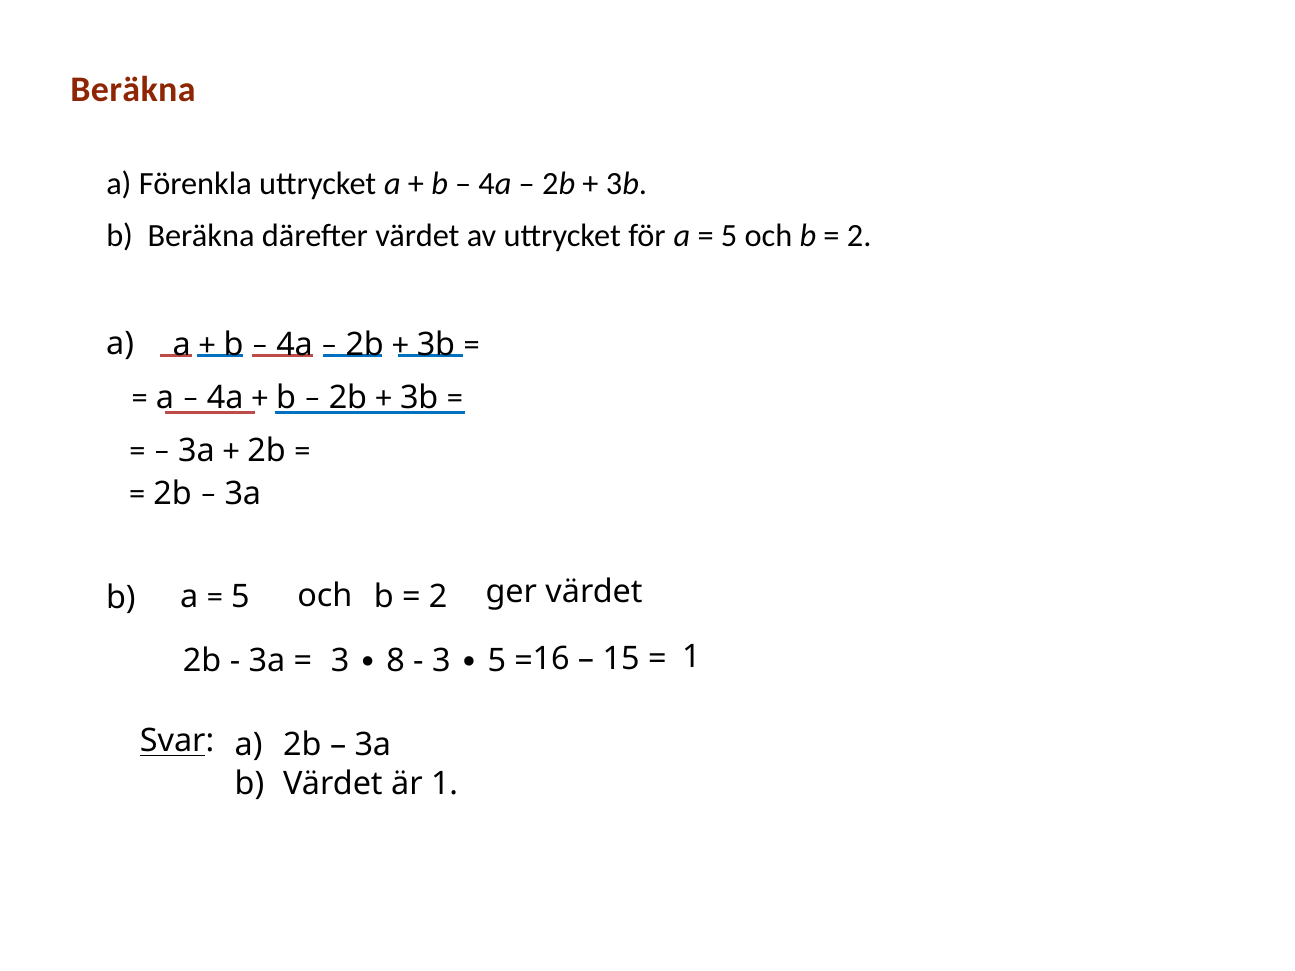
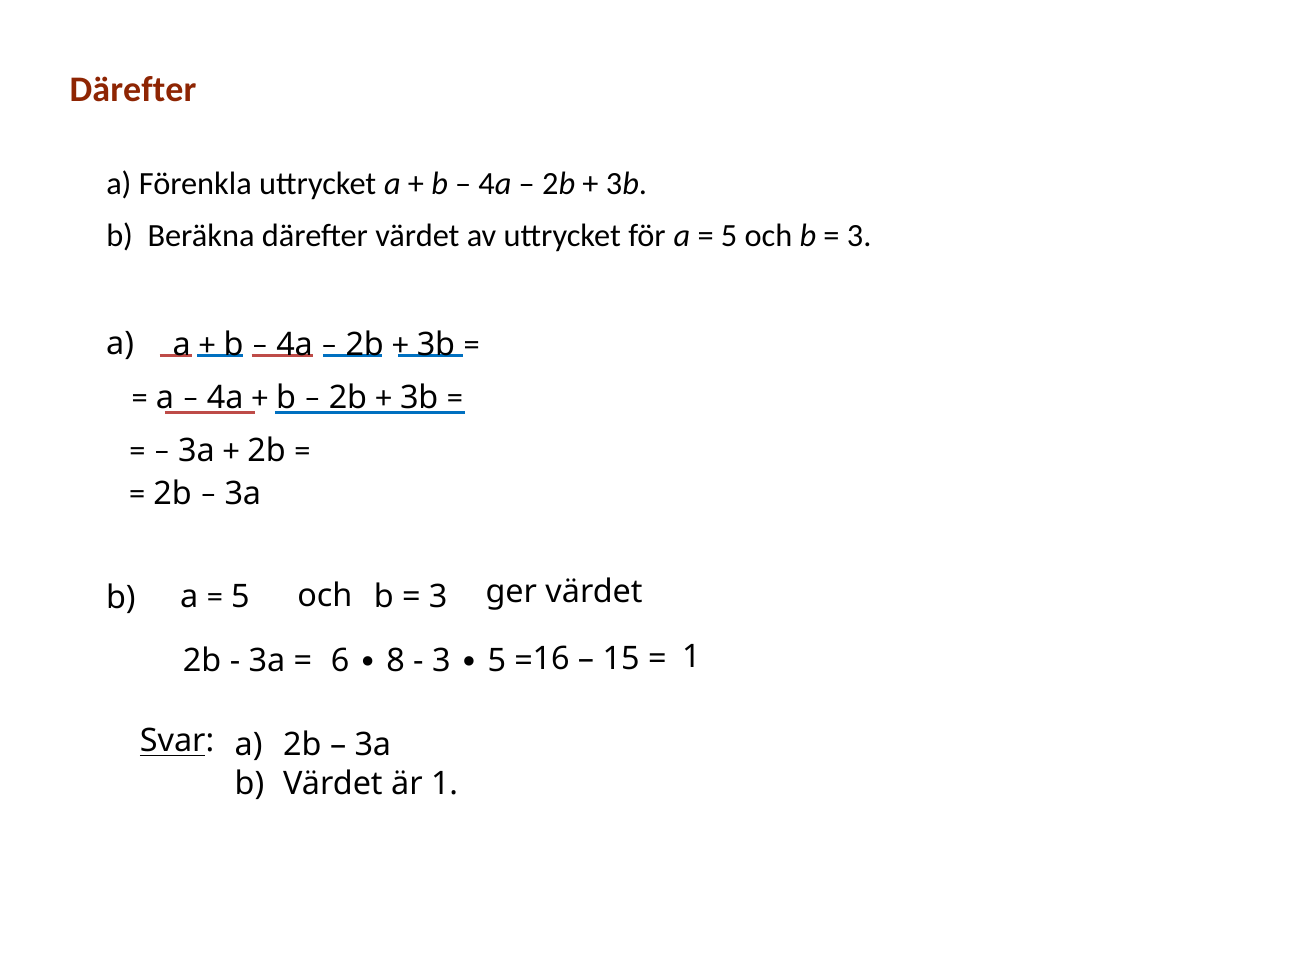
Beräkna at (133, 90): Beräkna -> Därefter
2 at (859, 236): 2 -> 3
2 at (438, 597): 2 -> 3
3 at (340, 661): 3 -> 6
